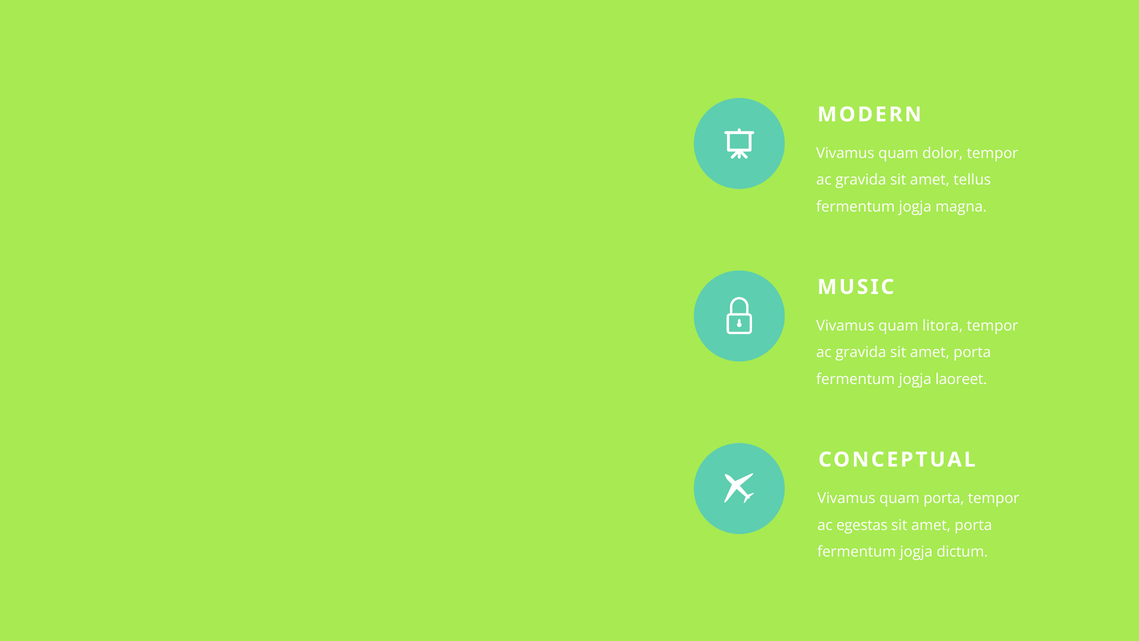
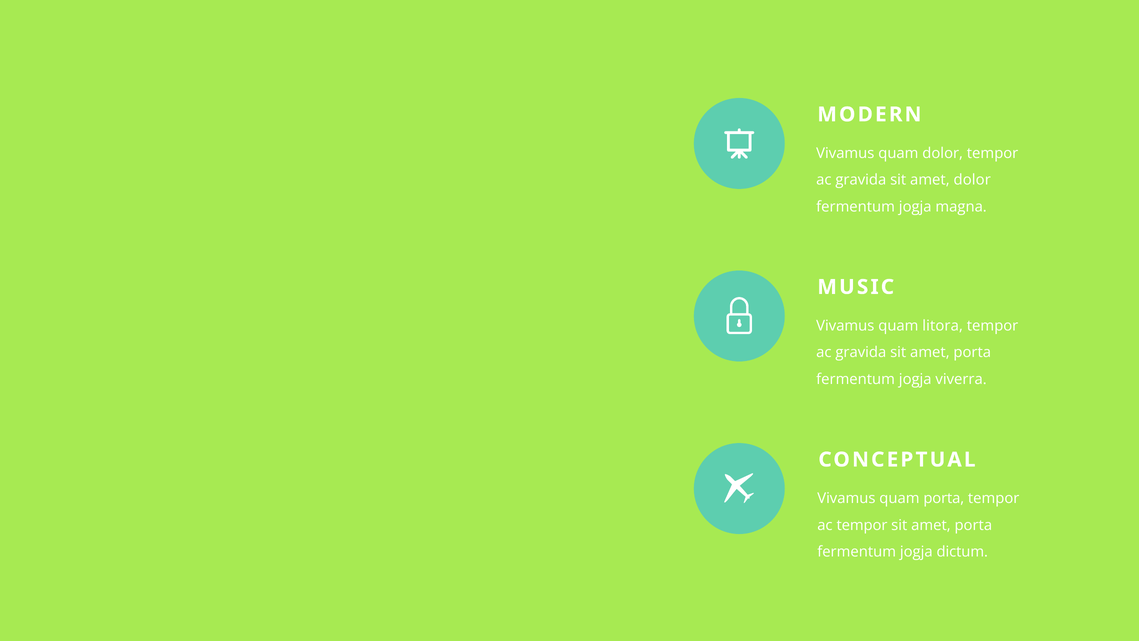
amet tellus: tellus -> dolor
laoreet: laoreet -> viverra
ac egestas: egestas -> tempor
